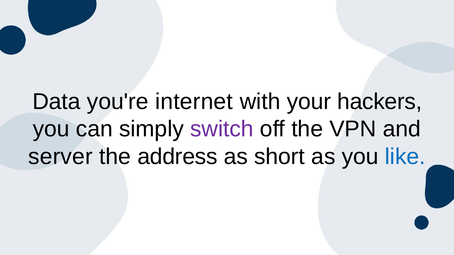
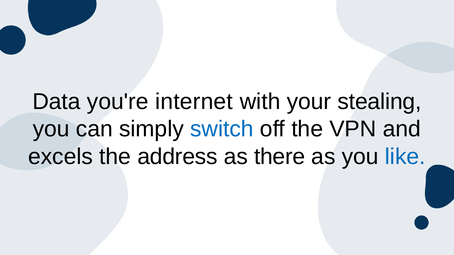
hackers: hackers -> stealing
switch colour: purple -> blue
server: server -> excels
short: short -> there
